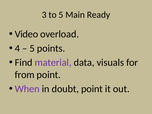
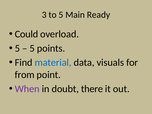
Video: Video -> Could
4 at (17, 48): 4 -> 5
material colour: purple -> blue
doubt point: point -> there
